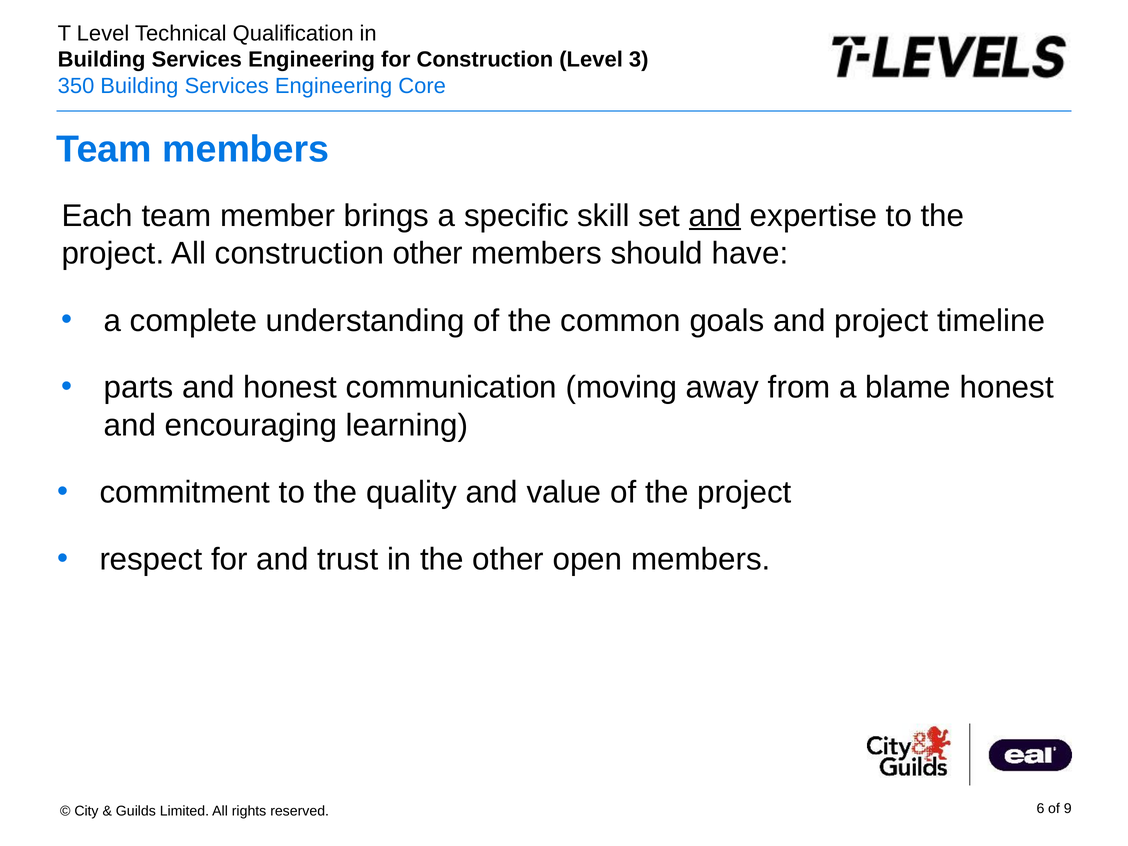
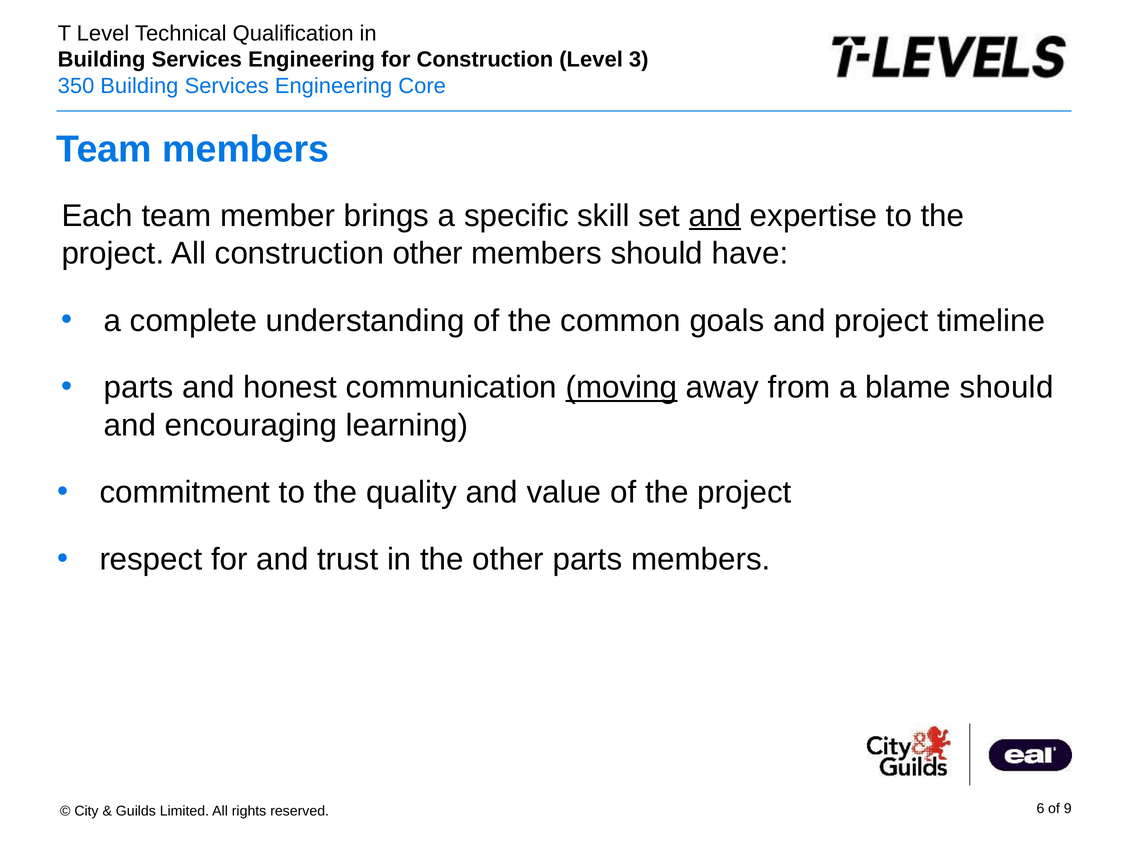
moving underline: none -> present
blame honest: honest -> should
other open: open -> parts
